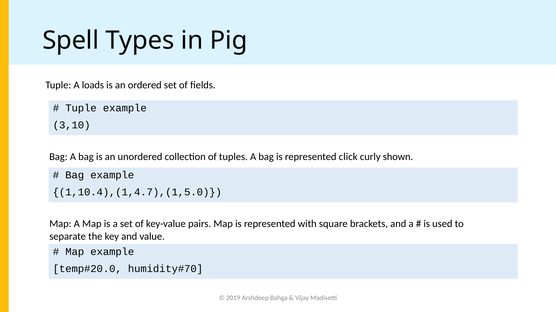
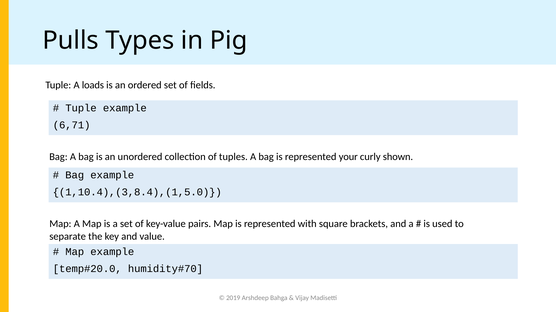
Spell: Spell -> Pulls
3,10: 3,10 -> 6,71
click: click -> your
1,10.4),(1,4.7),(1,5.0: 1,10.4),(1,4.7),(1,5.0 -> 1,10.4),(3,8.4),(1,5.0
